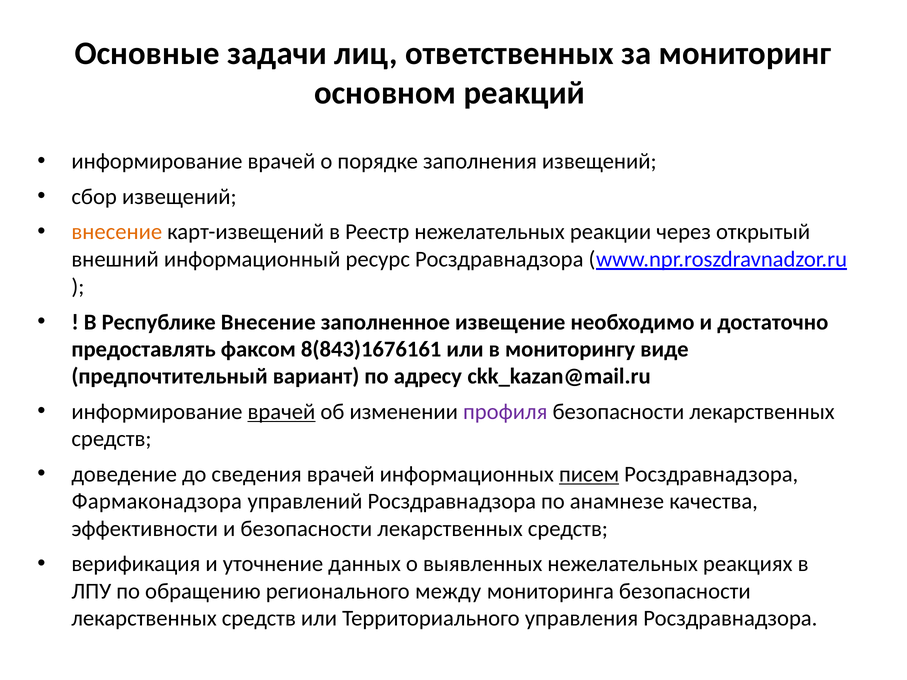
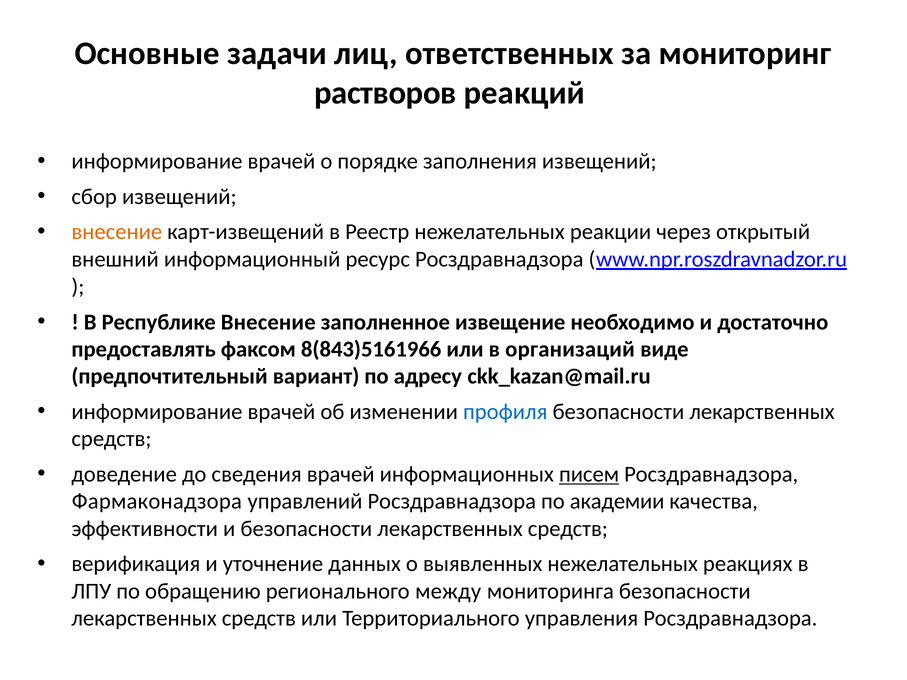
основном: основном -> растворов
8(843)1676161: 8(843)1676161 -> 8(843)5161966
мониторингу: мониторингу -> организаций
врачей at (281, 412) underline: present -> none
профиля colour: purple -> blue
анамнезе: анамнезе -> академии
